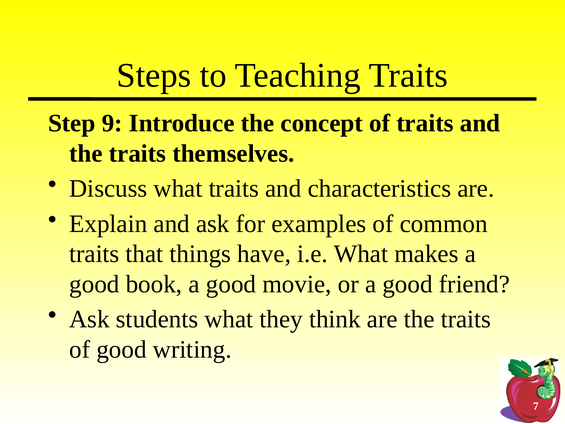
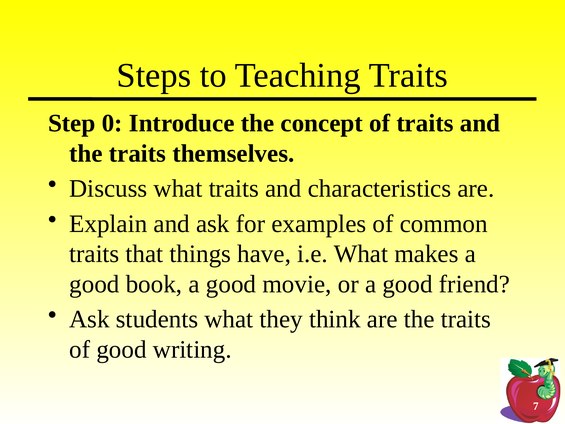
9: 9 -> 0
